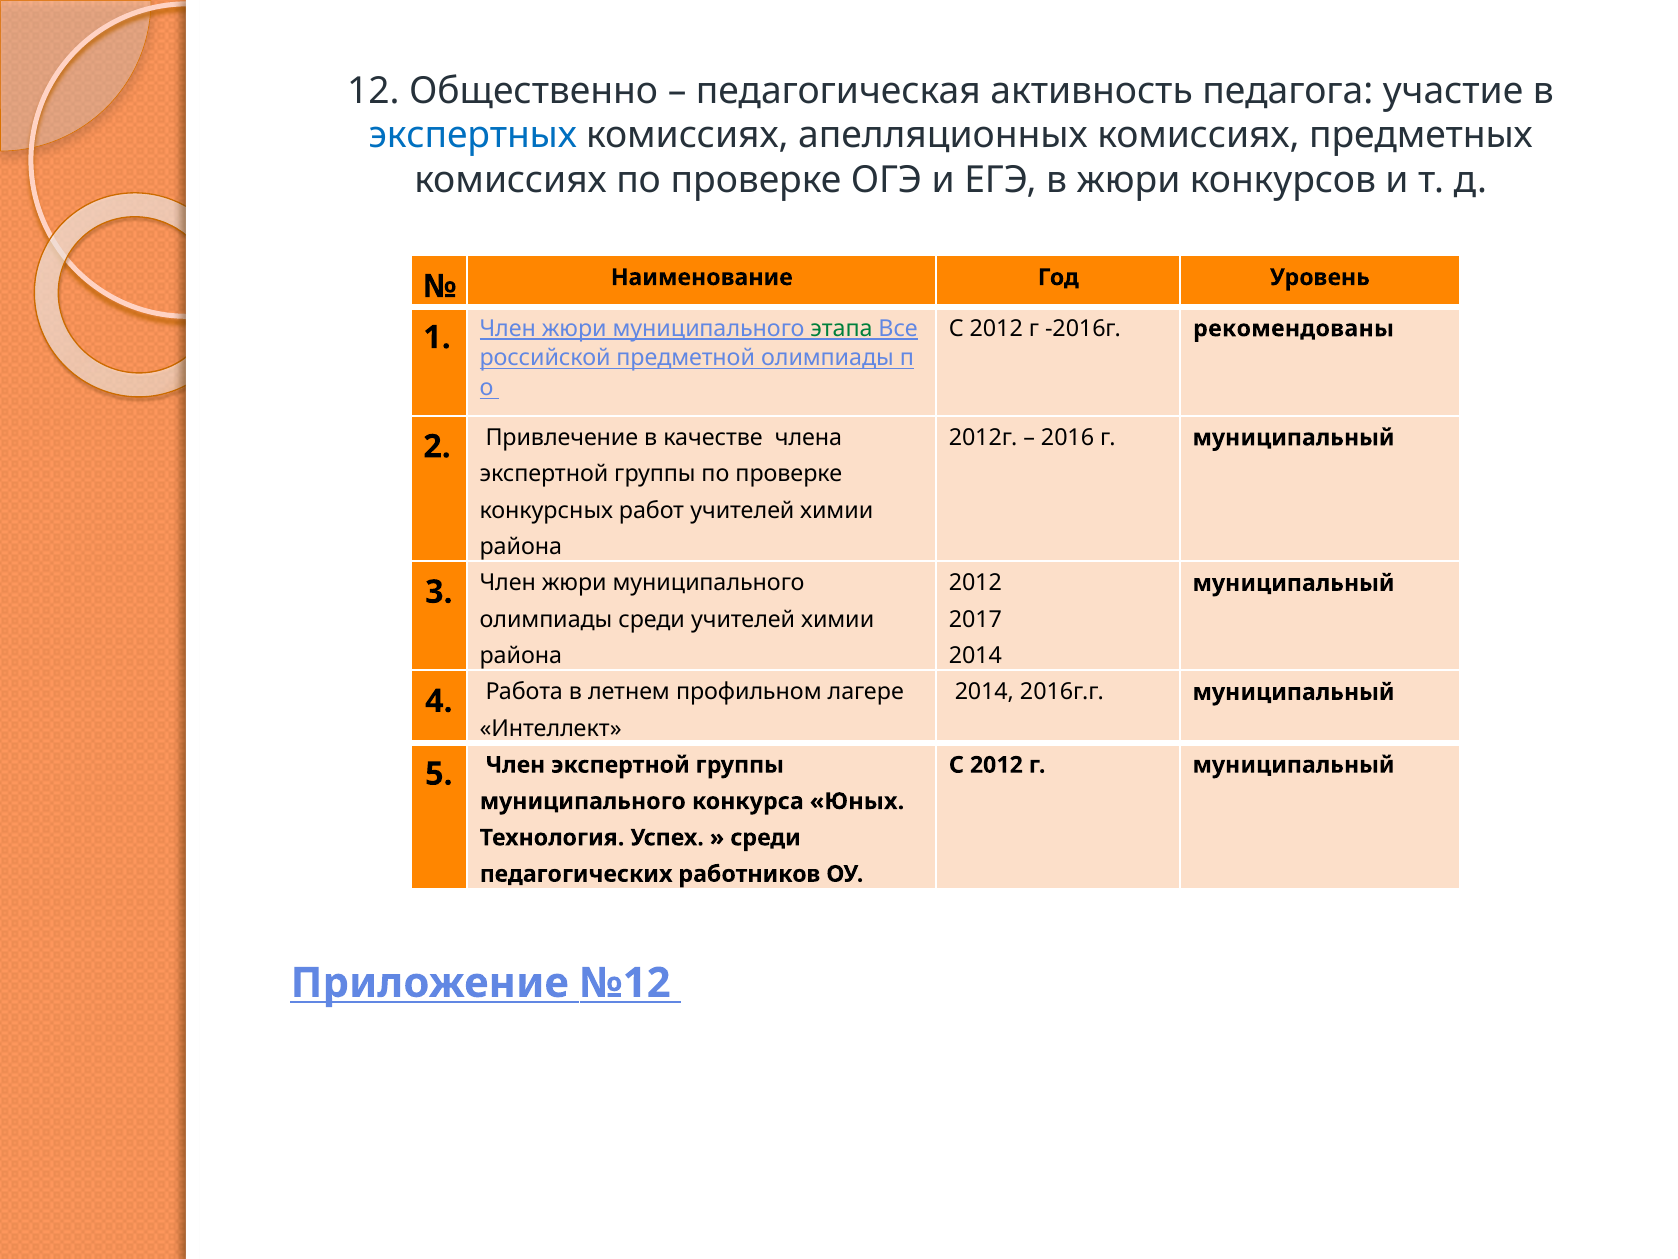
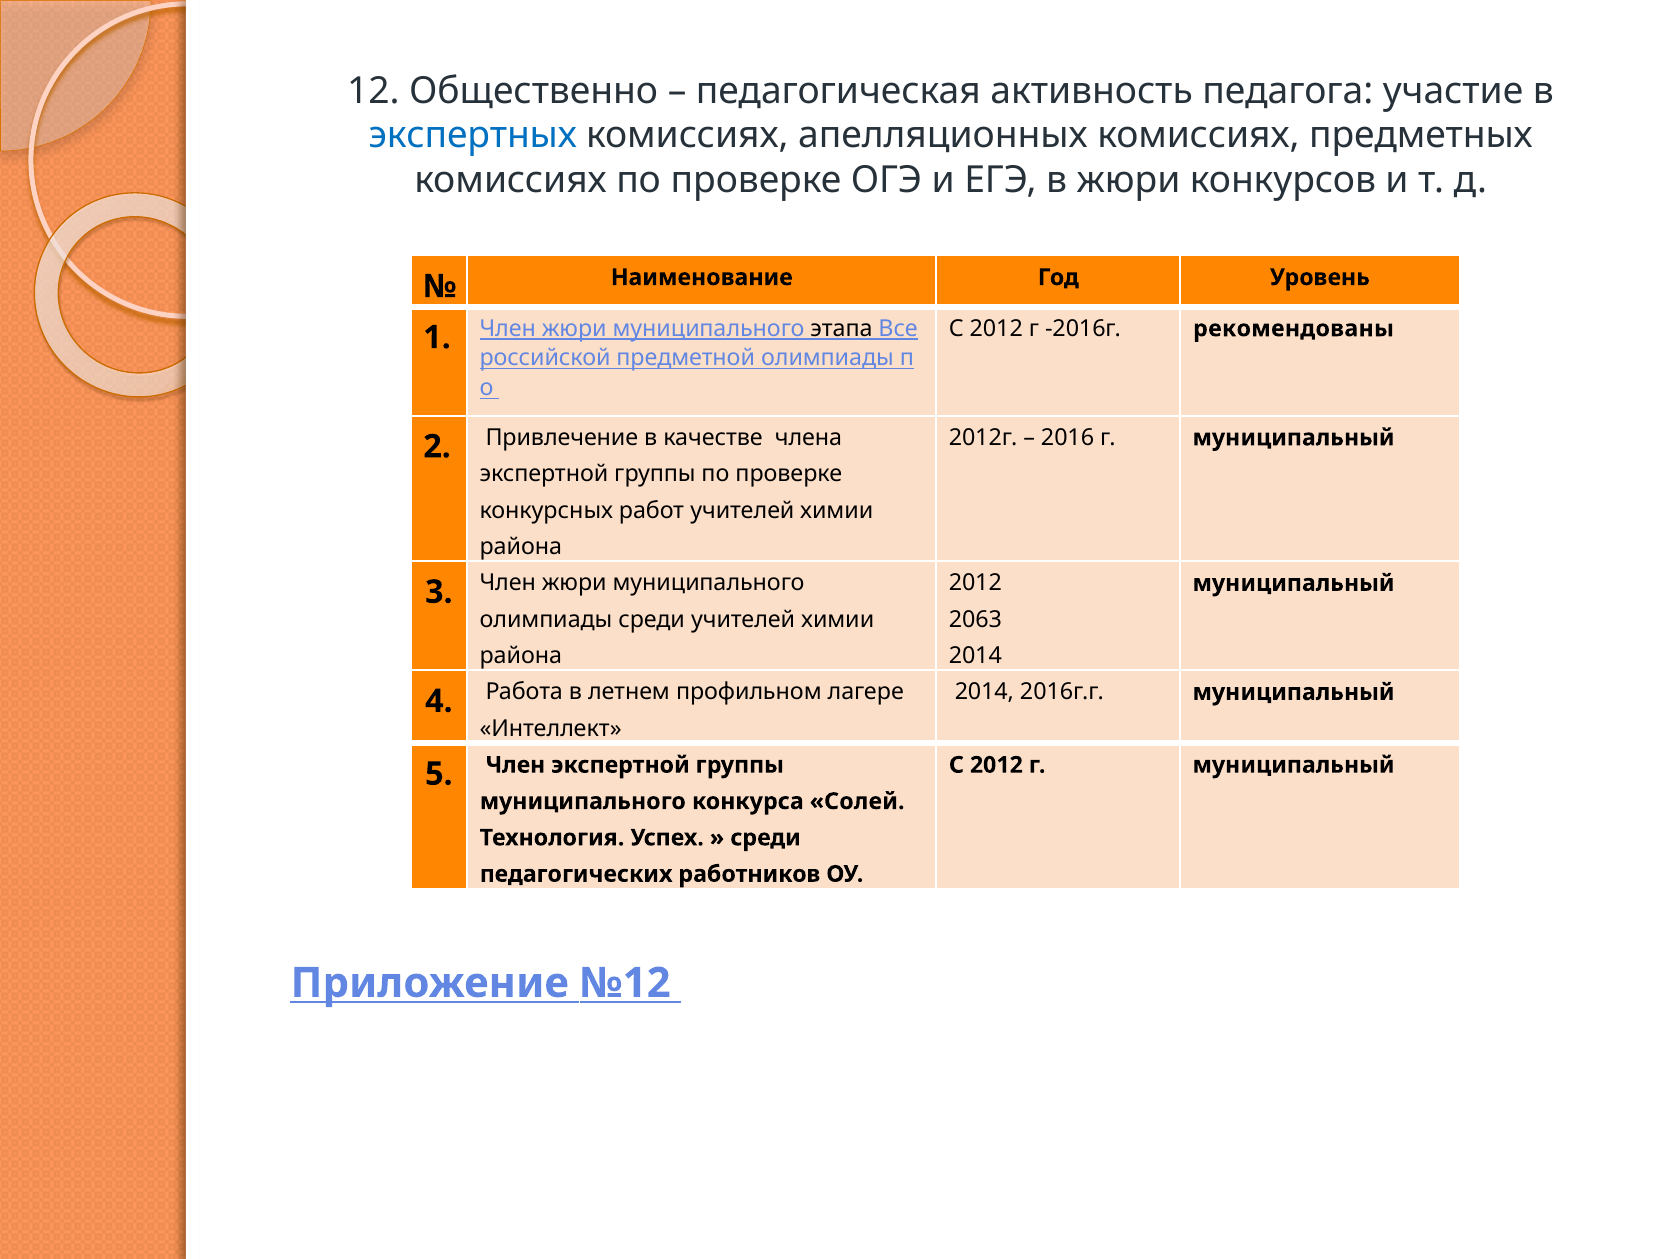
этапа colour: green -> black
2017: 2017 -> 2063
Юных: Юных -> Солей
